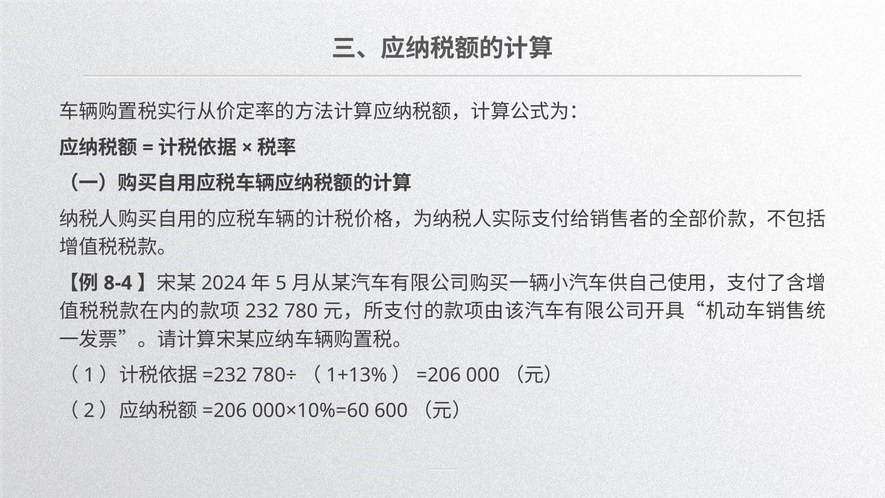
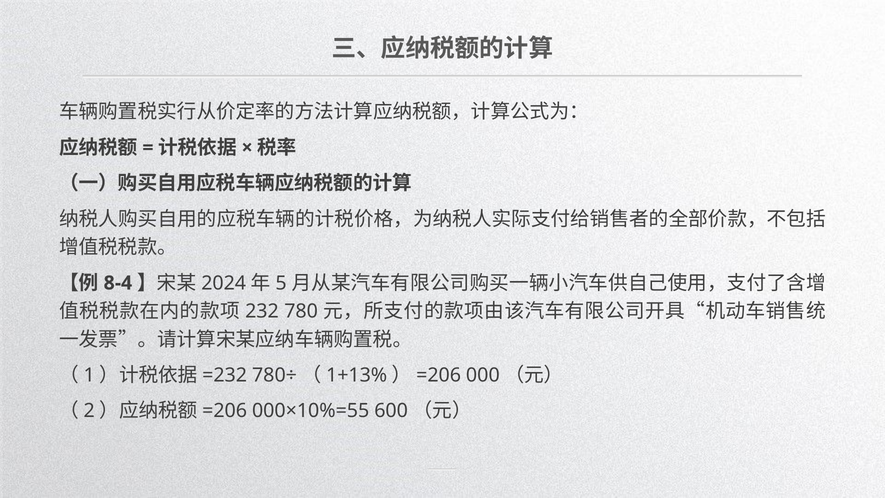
000×10%=60: 000×10%=60 -> 000×10%=55
